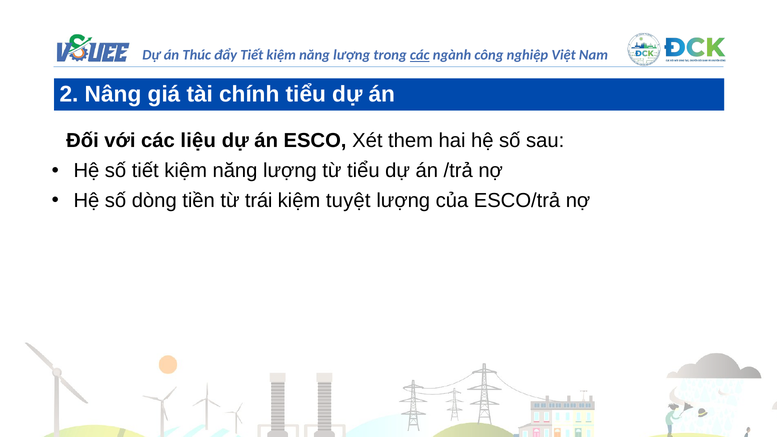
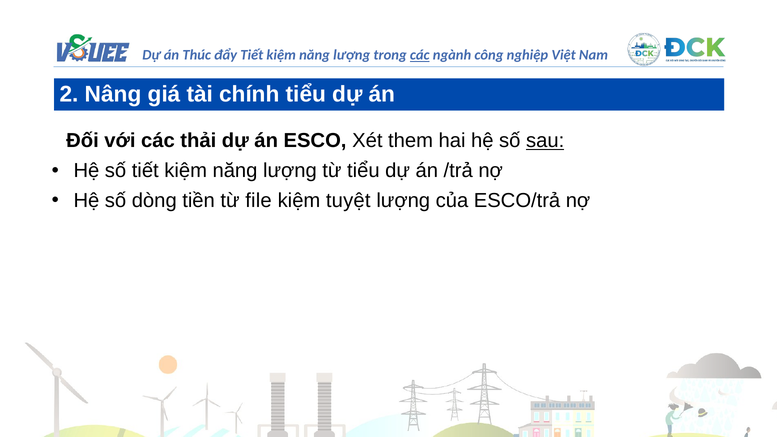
liệu: liệu -> thải
sau underline: none -> present
trái: trái -> file
